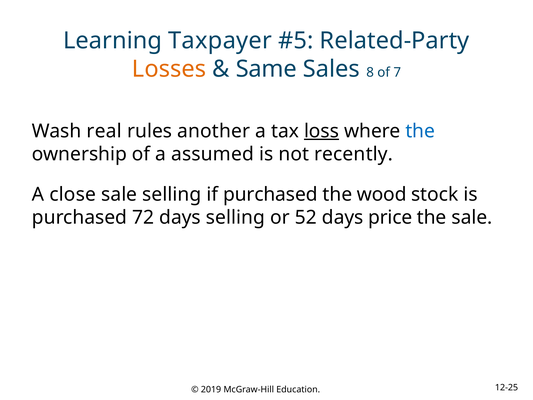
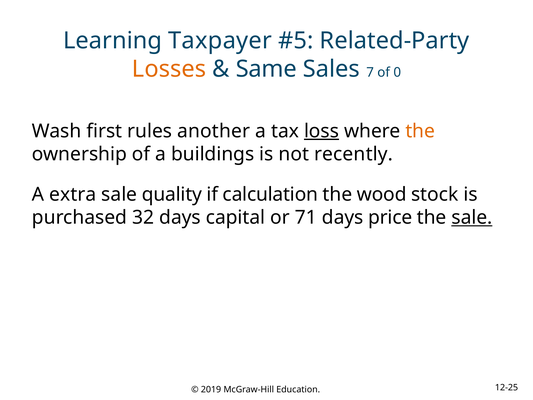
8: 8 -> 7
7: 7 -> 0
real: real -> first
the at (420, 131) colour: blue -> orange
assumed: assumed -> buildings
close: close -> extra
sale selling: selling -> quality
if purchased: purchased -> calculation
72: 72 -> 32
days selling: selling -> capital
52: 52 -> 71
sale at (472, 217) underline: none -> present
